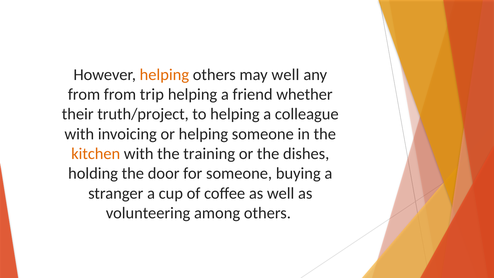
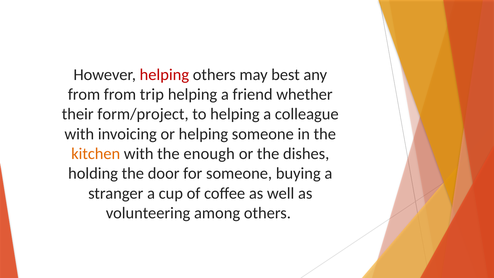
helping at (164, 75) colour: orange -> red
may well: well -> best
truth/project: truth/project -> form/project
training: training -> enough
